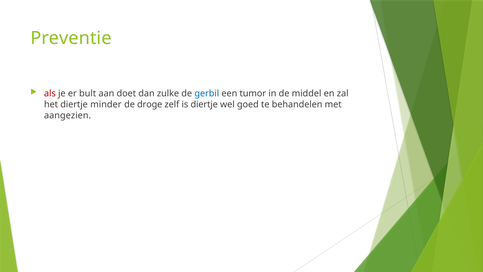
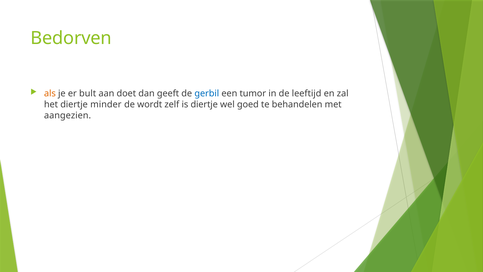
Preventie: Preventie -> Bedorven
als colour: red -> orange
zulke: zulke -> geeft
middel: middel -> leeftijd
droge: droge -> wordt
